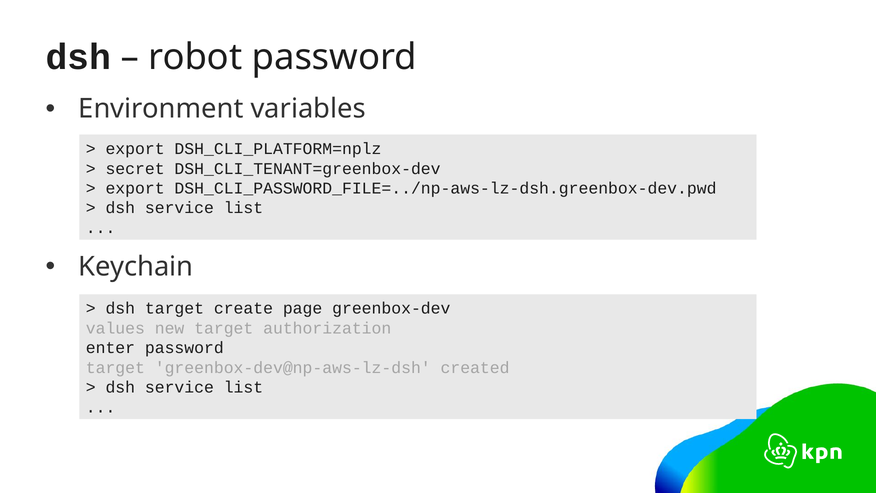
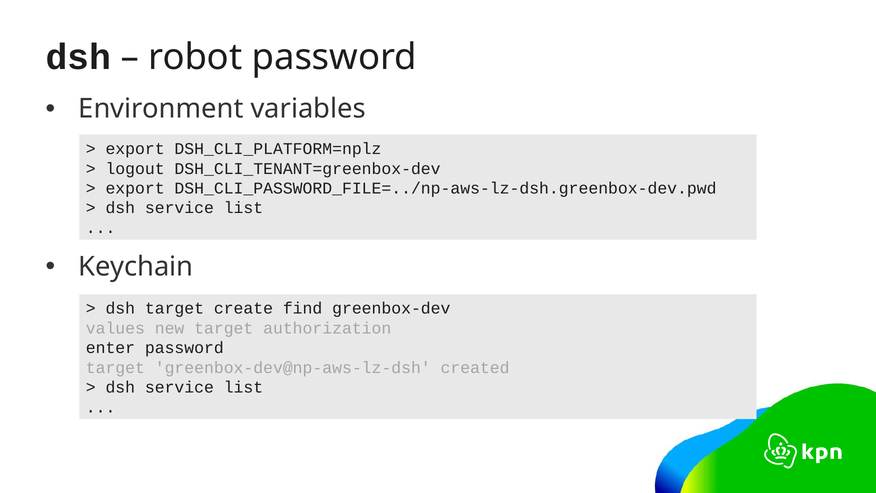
secret: secret -> logout
page: page -> find
